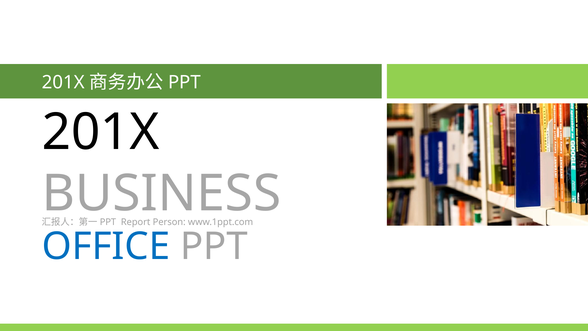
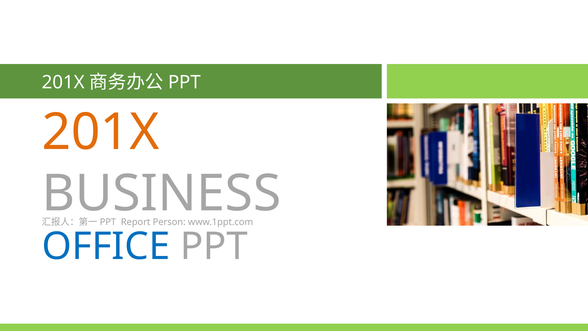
201X at (101, 132) colour: black -> orange
